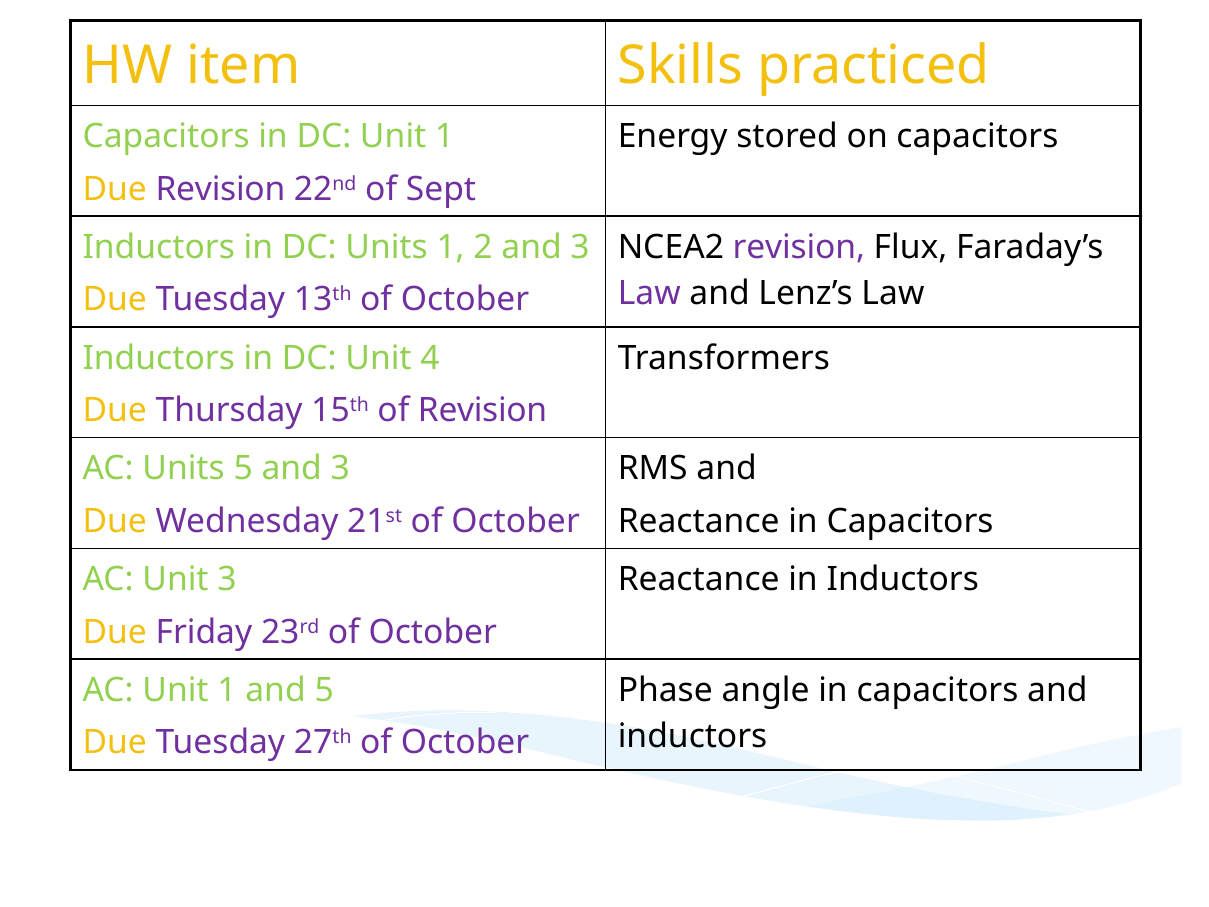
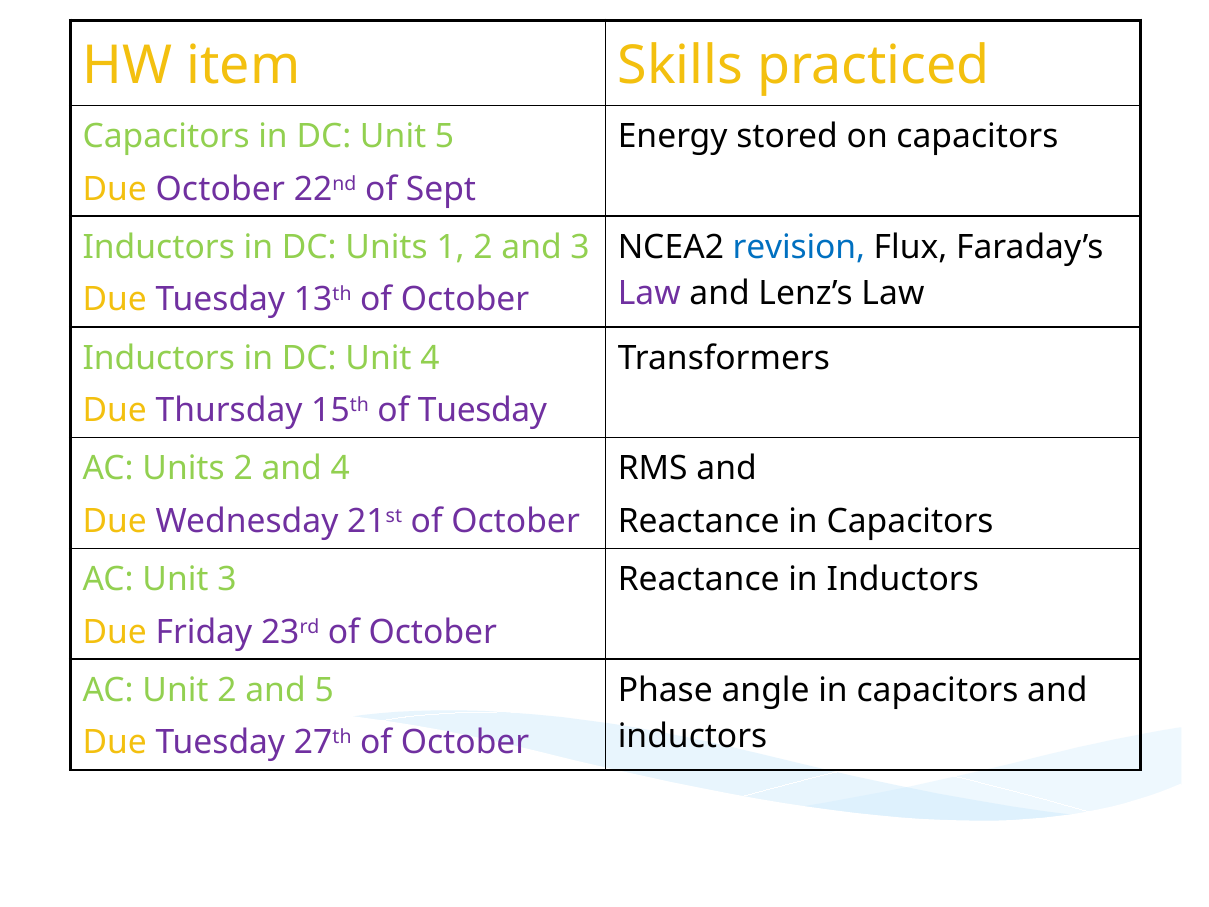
DC Unit 1: 1 -> 5
Due Revision: Revision -> October
revision at (799, 247) colour: purple -> blue
of Revision: Revision -> Tuesday
Units 5: 5 -> 2
3 at (340, 469): 3 -> 4
AC Unit 1: 1 -> 2
